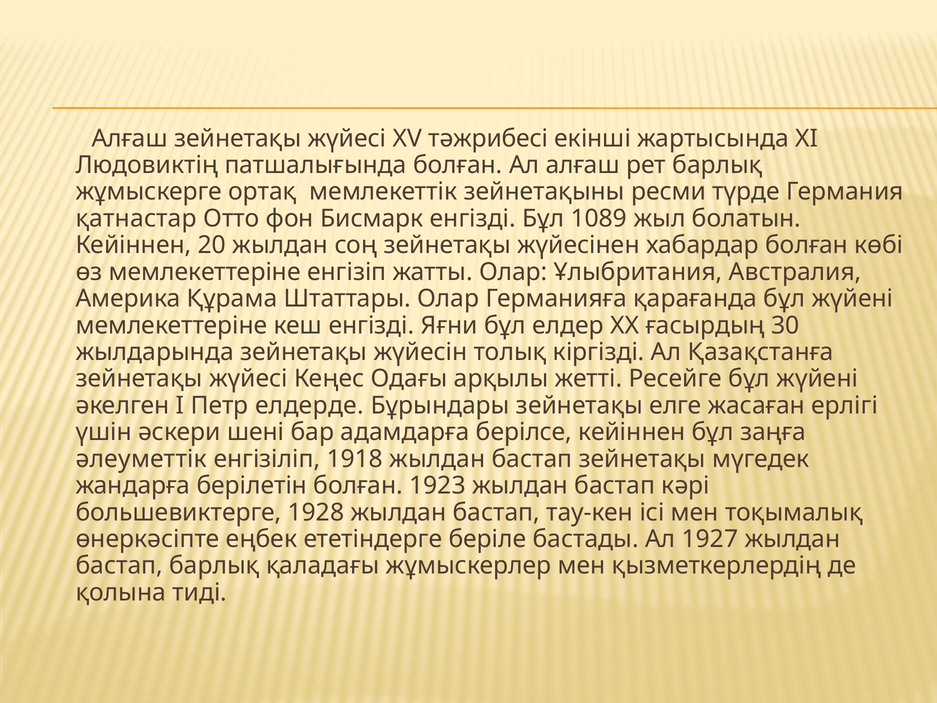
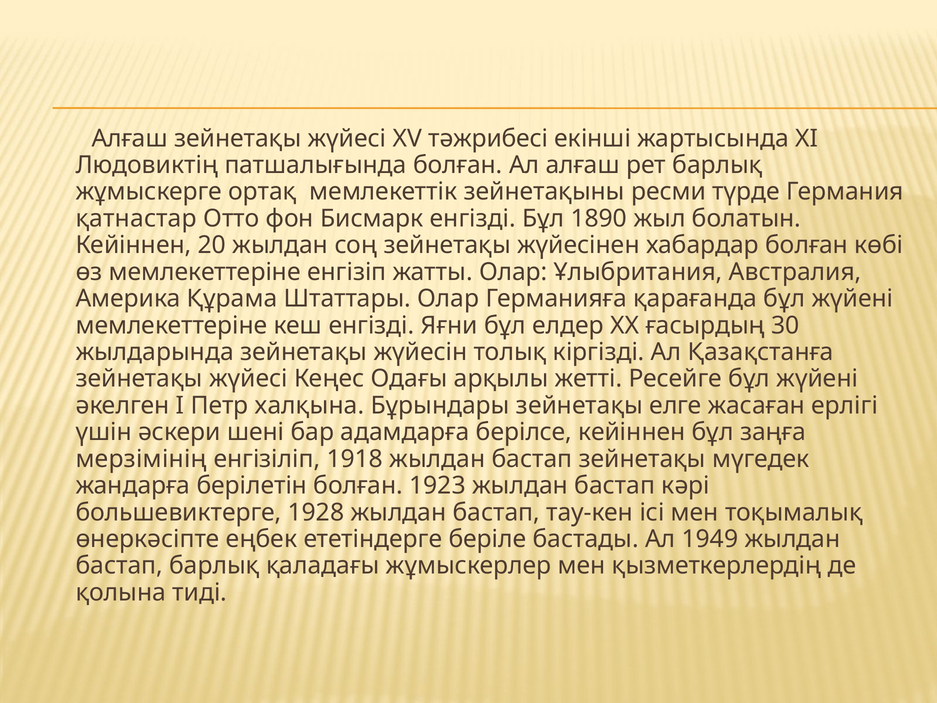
1089: 1089 -> 1890
елдерде: елдерде -> халқына
әлеуметтік: әлеуметтік -> мерзімінің
1927: 1927 -> 1949
